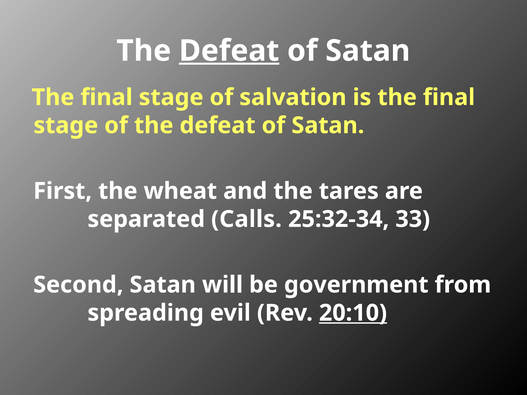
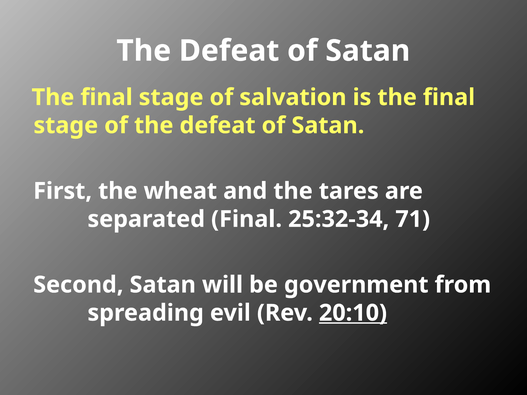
Defeat at (229, 51) underline: present -> none
separated Calls: Calls -> Final
33: 33 -> 71
